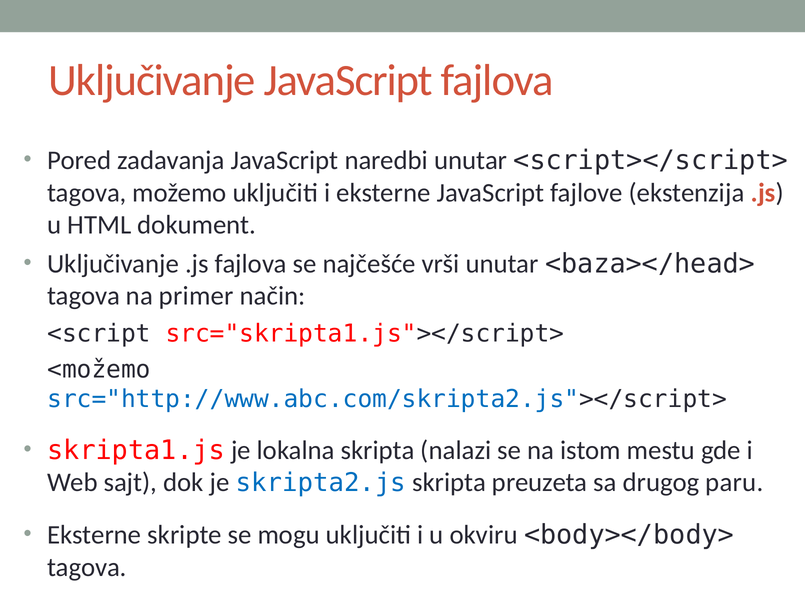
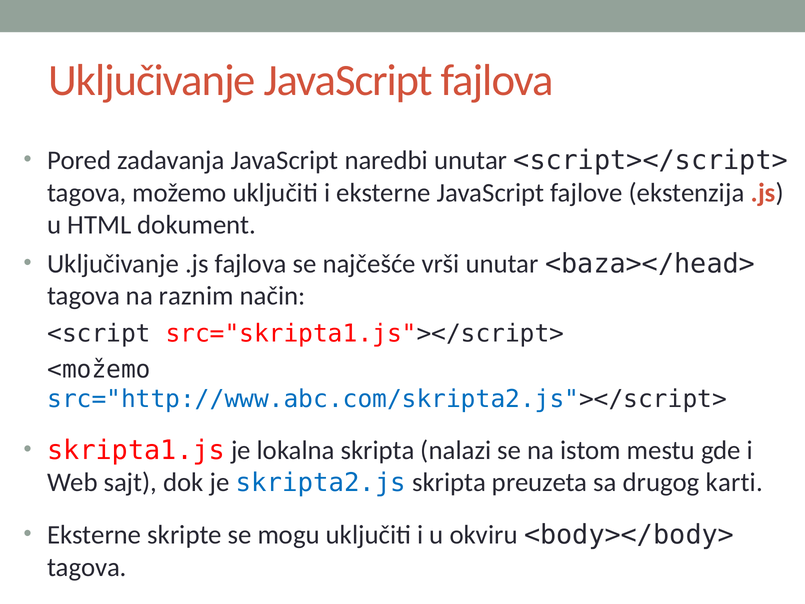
primer: primer -> raznim
paru: paru -> karti
